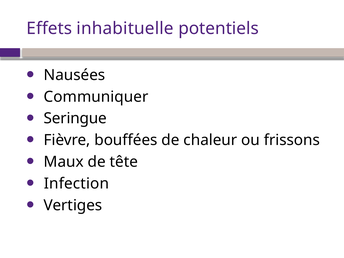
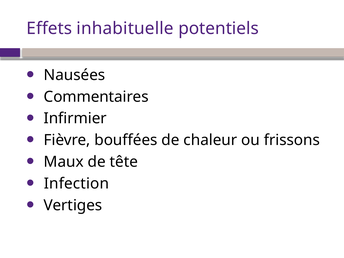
Communiquer: Communiquer -> Commentaires
Seringue: Seringue -> Infirmier
